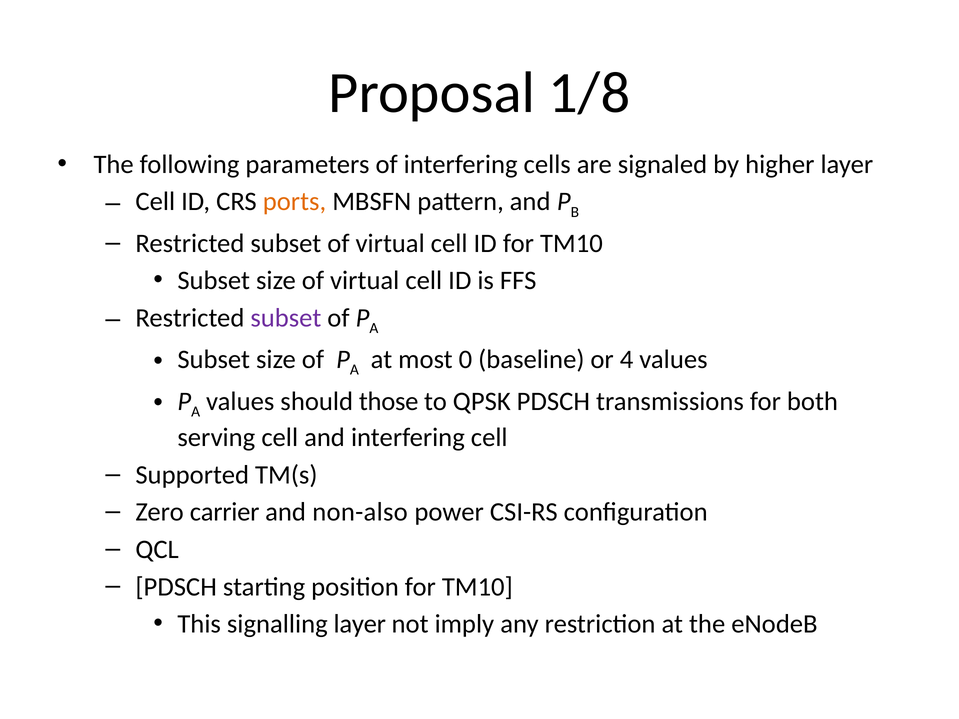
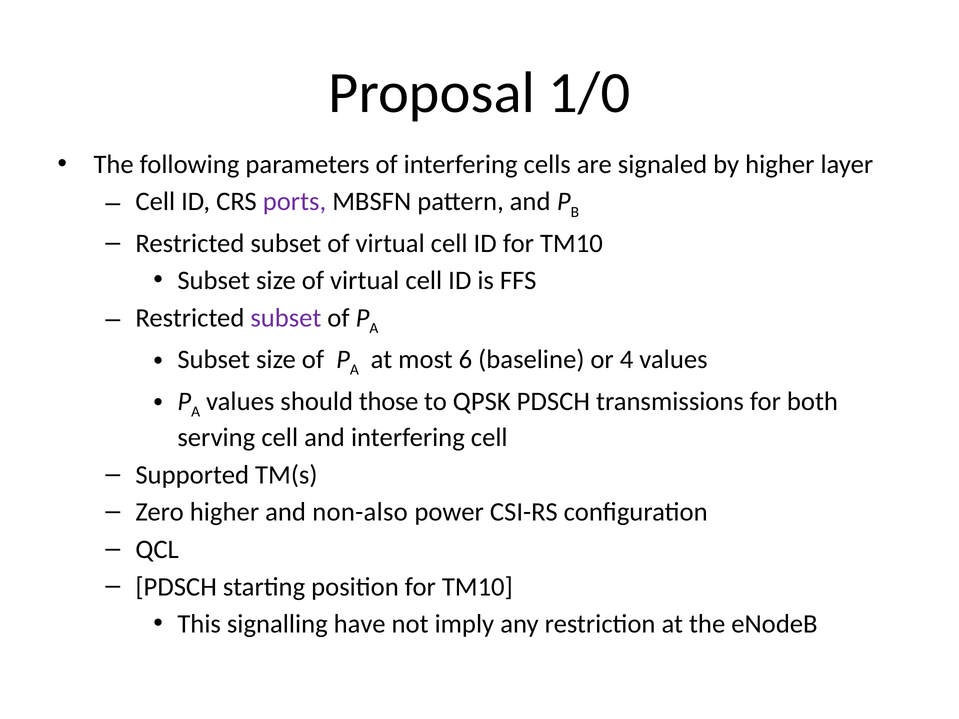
1/8: 1/8 -> 1/0
ports colour: orange -> purple
0: 0 -> 6
Zero carrier: carrier -> higher
signalling layer: layer -> have
